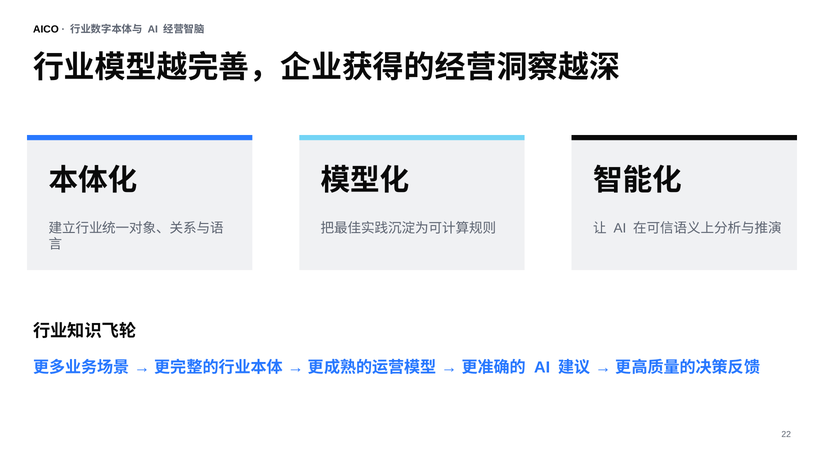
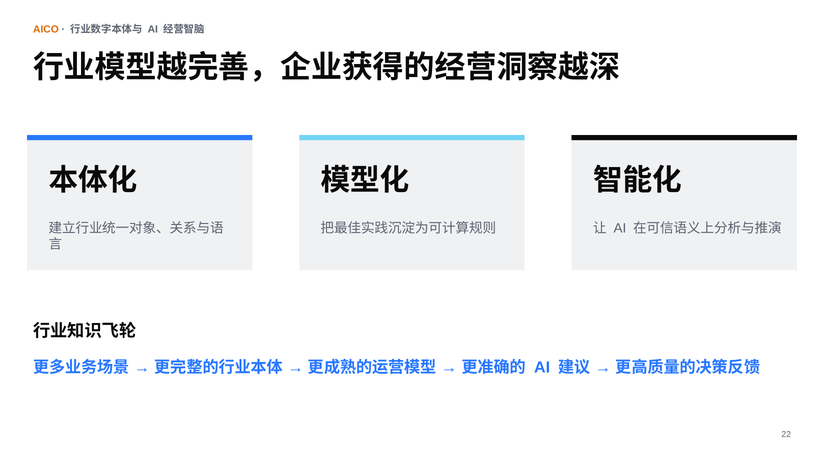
AICO colour: black -> orange
